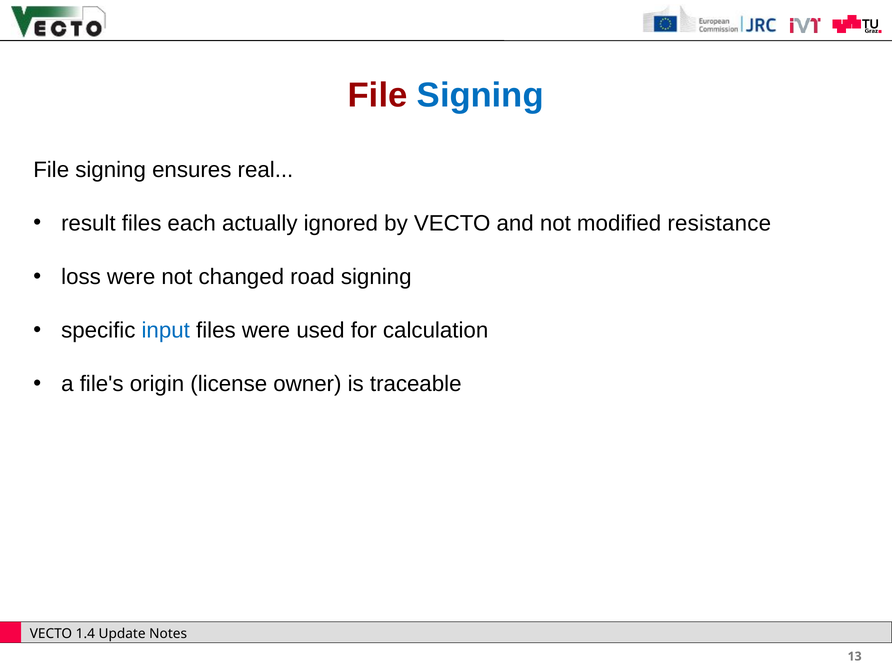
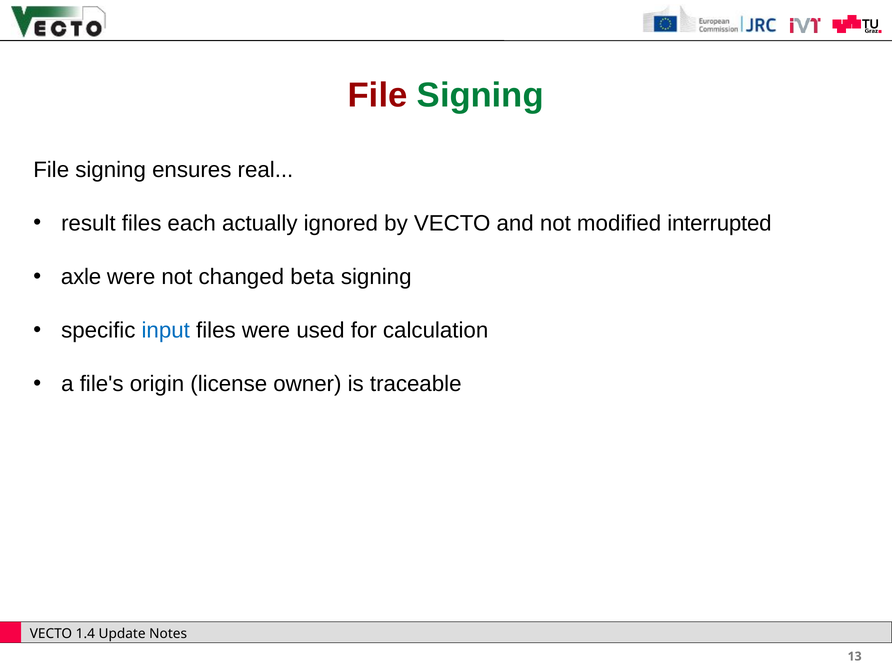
Signing at (480, 95) colour: blue -> green
resistance: resistance -> interrupted
loss: loss -> axle
road: road -> beta
